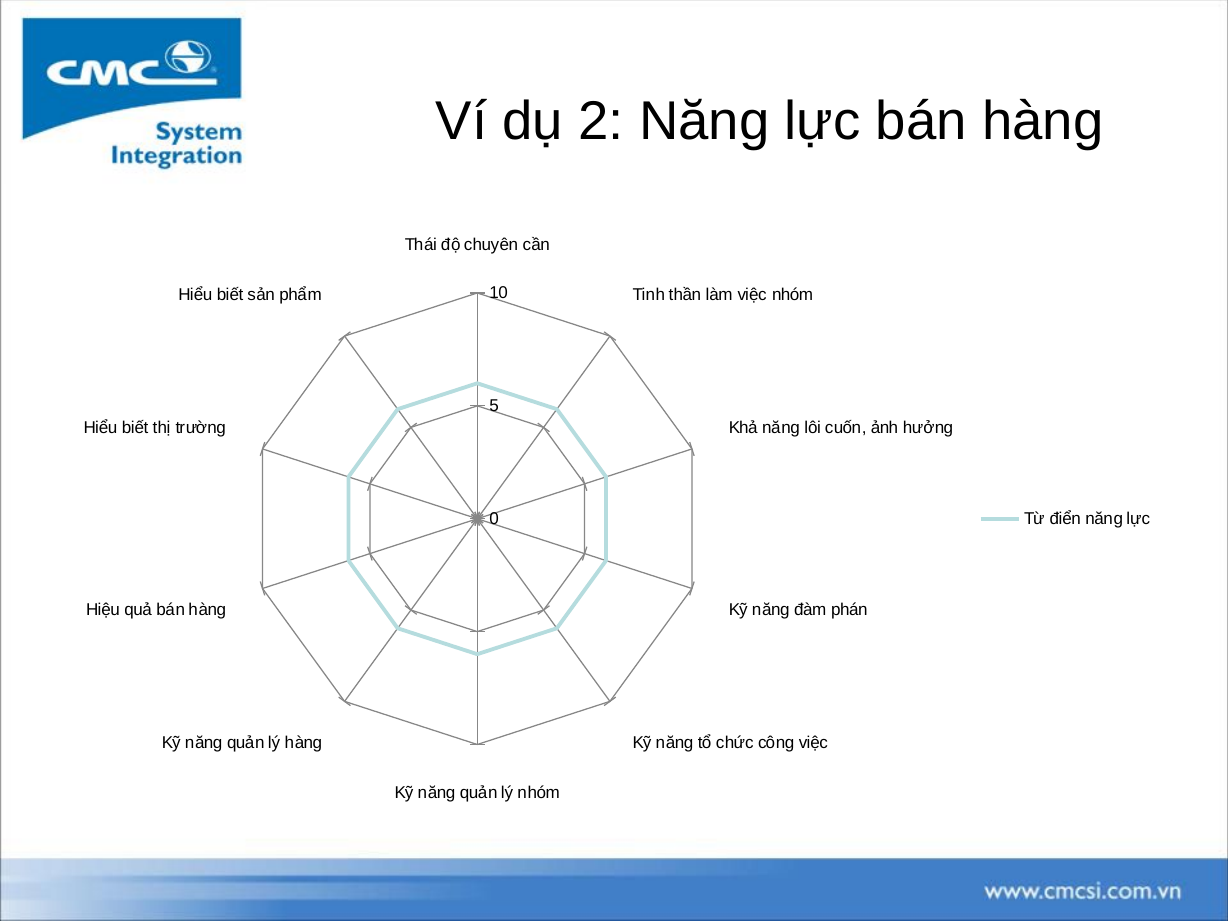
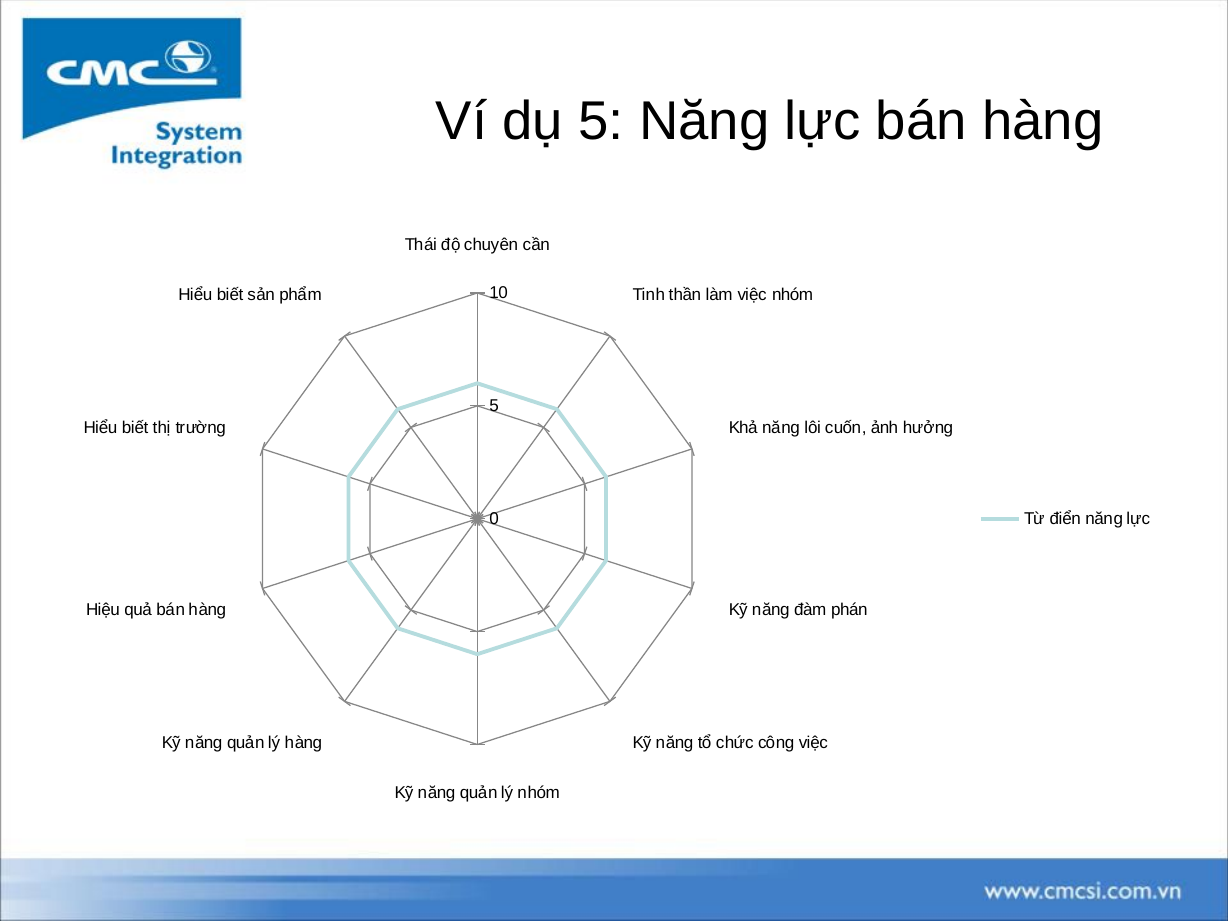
dụ 2: 2 -> 5
